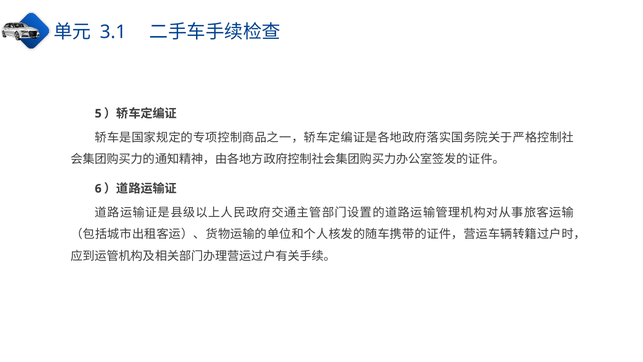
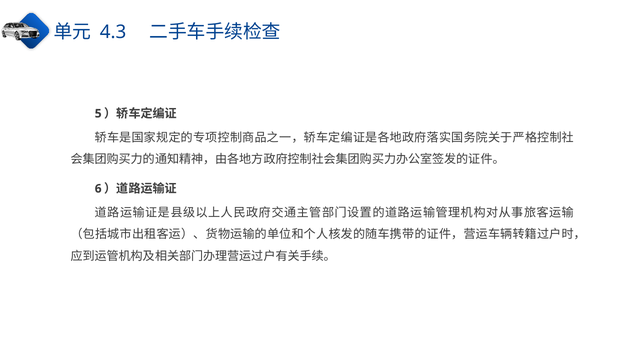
3.1: 3.1 -> 4.3
